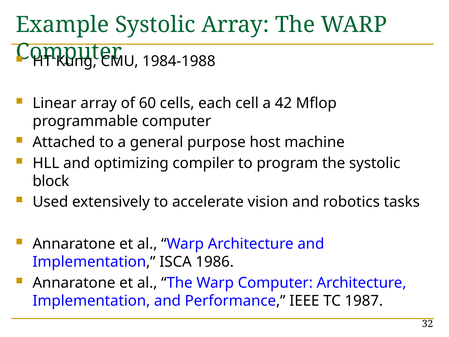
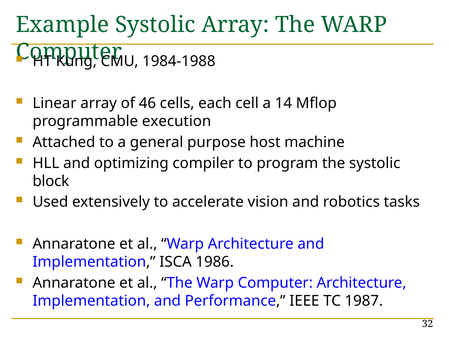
60: 60 -> 46
42: 42 -> 14
programmable computer: computer -> execution
